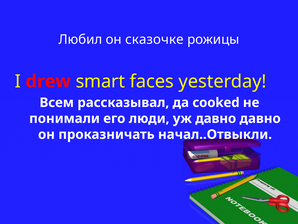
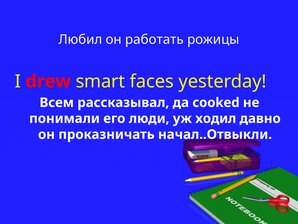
сказочке: сказочке -> работать
уж давно: давно -> ходил
